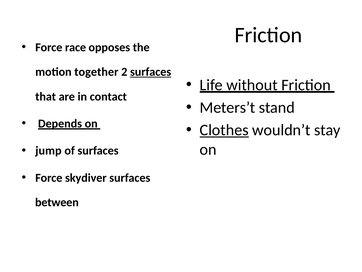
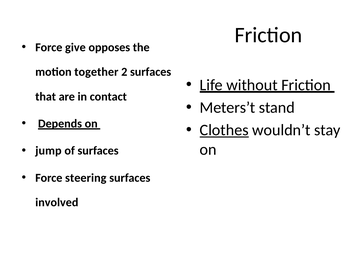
race: race -> give
surfaces at (151, 72) underline: present -> none
skydiver: skydiver -> steering
between: between -> involved
